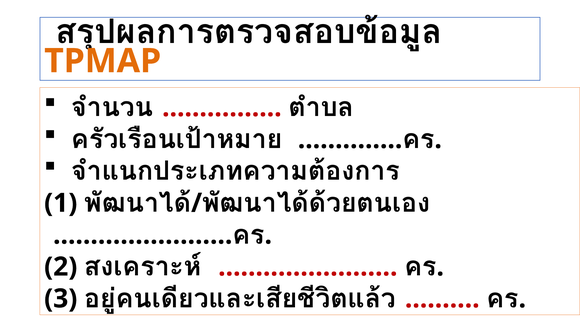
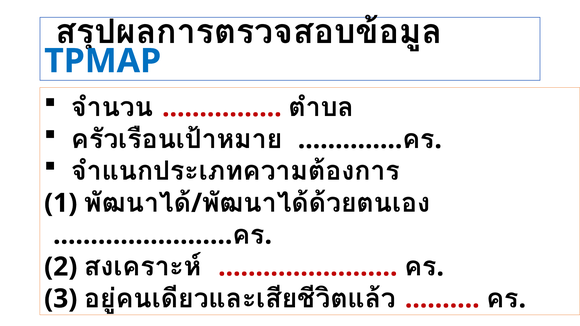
TPMAP colour: orange -> blue
